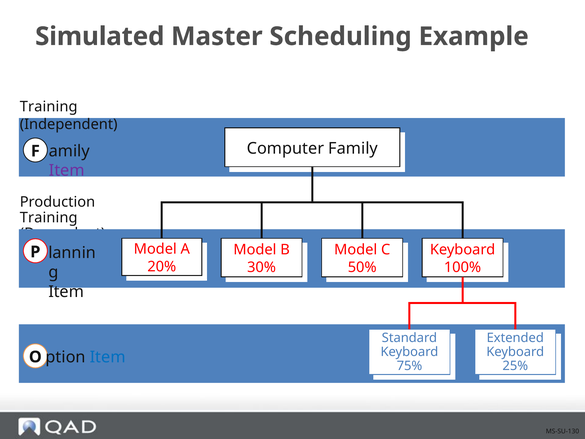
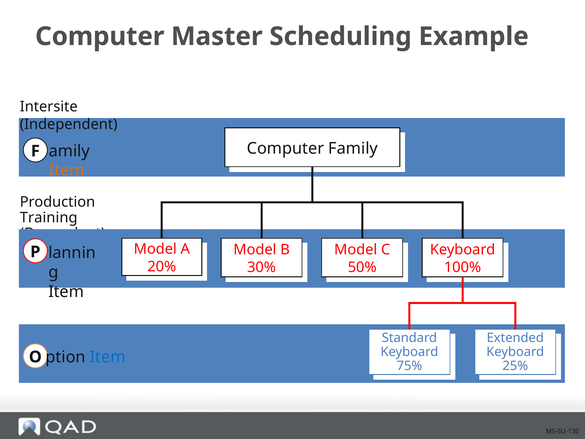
Simulated at (100, 36): Simulated -> Computer
Training at (49, 107): Training -> Intersite
Item at (67, 171) colour: purple -> orange
